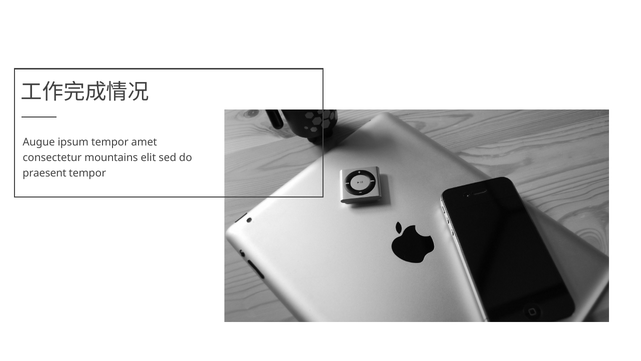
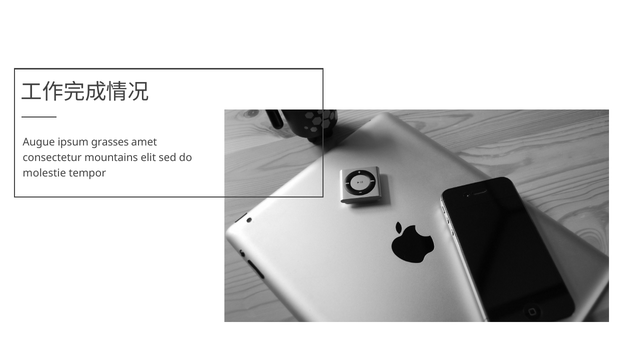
ipsum tempor: tempor -> grasses
praesent: praesent -> molestie
